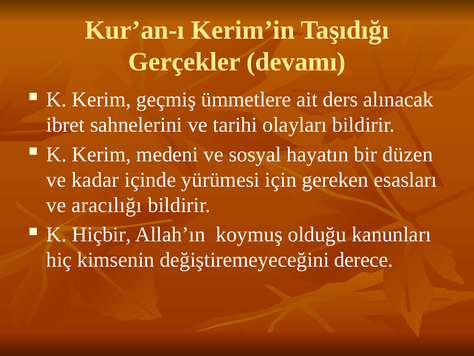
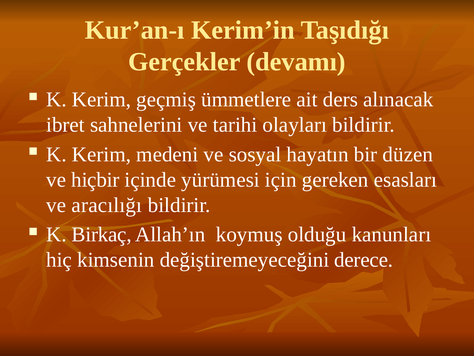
kadar: kadar -> hiçbir
Hiçbir: Hiçbir -> Birkaç
